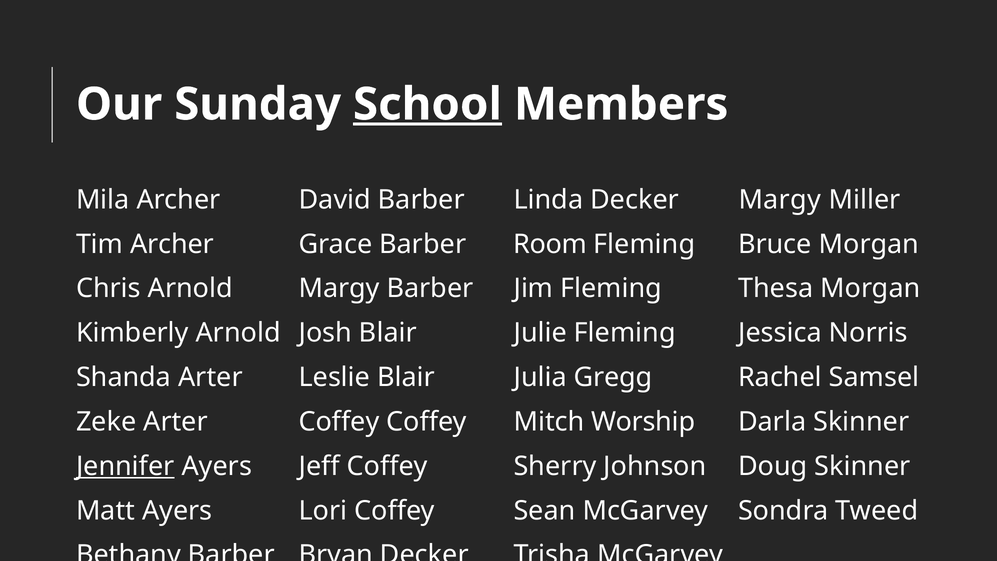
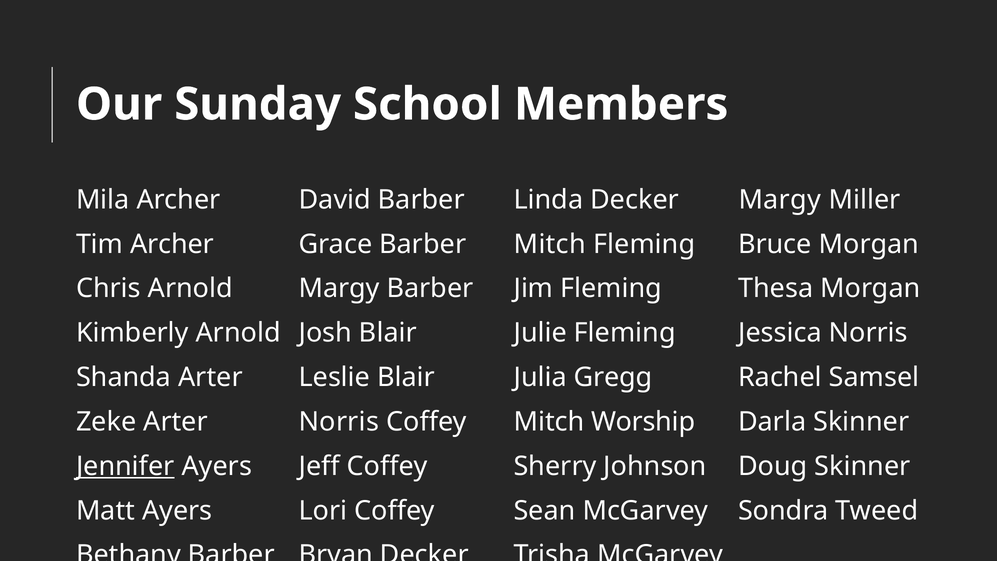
School underline: present -> none
Barber Room: Room -> Mitch
Arter Coffey: Coffey -> Norris
